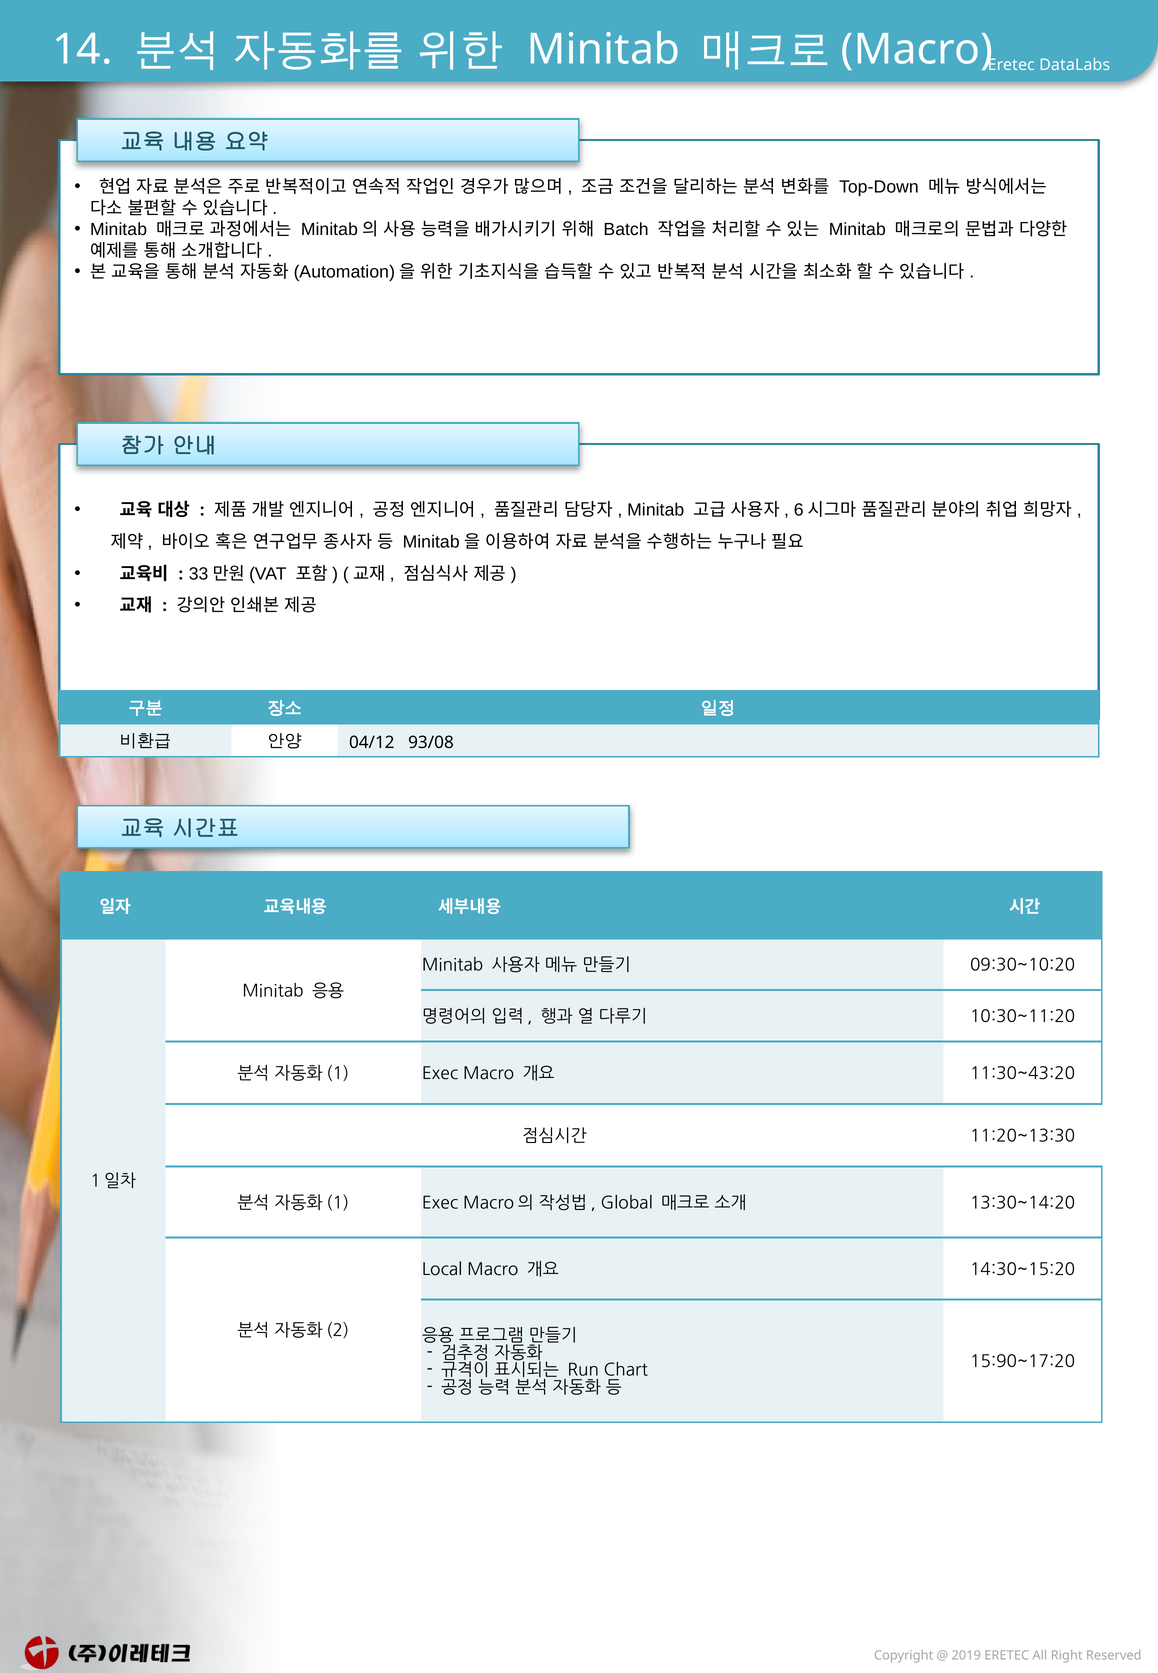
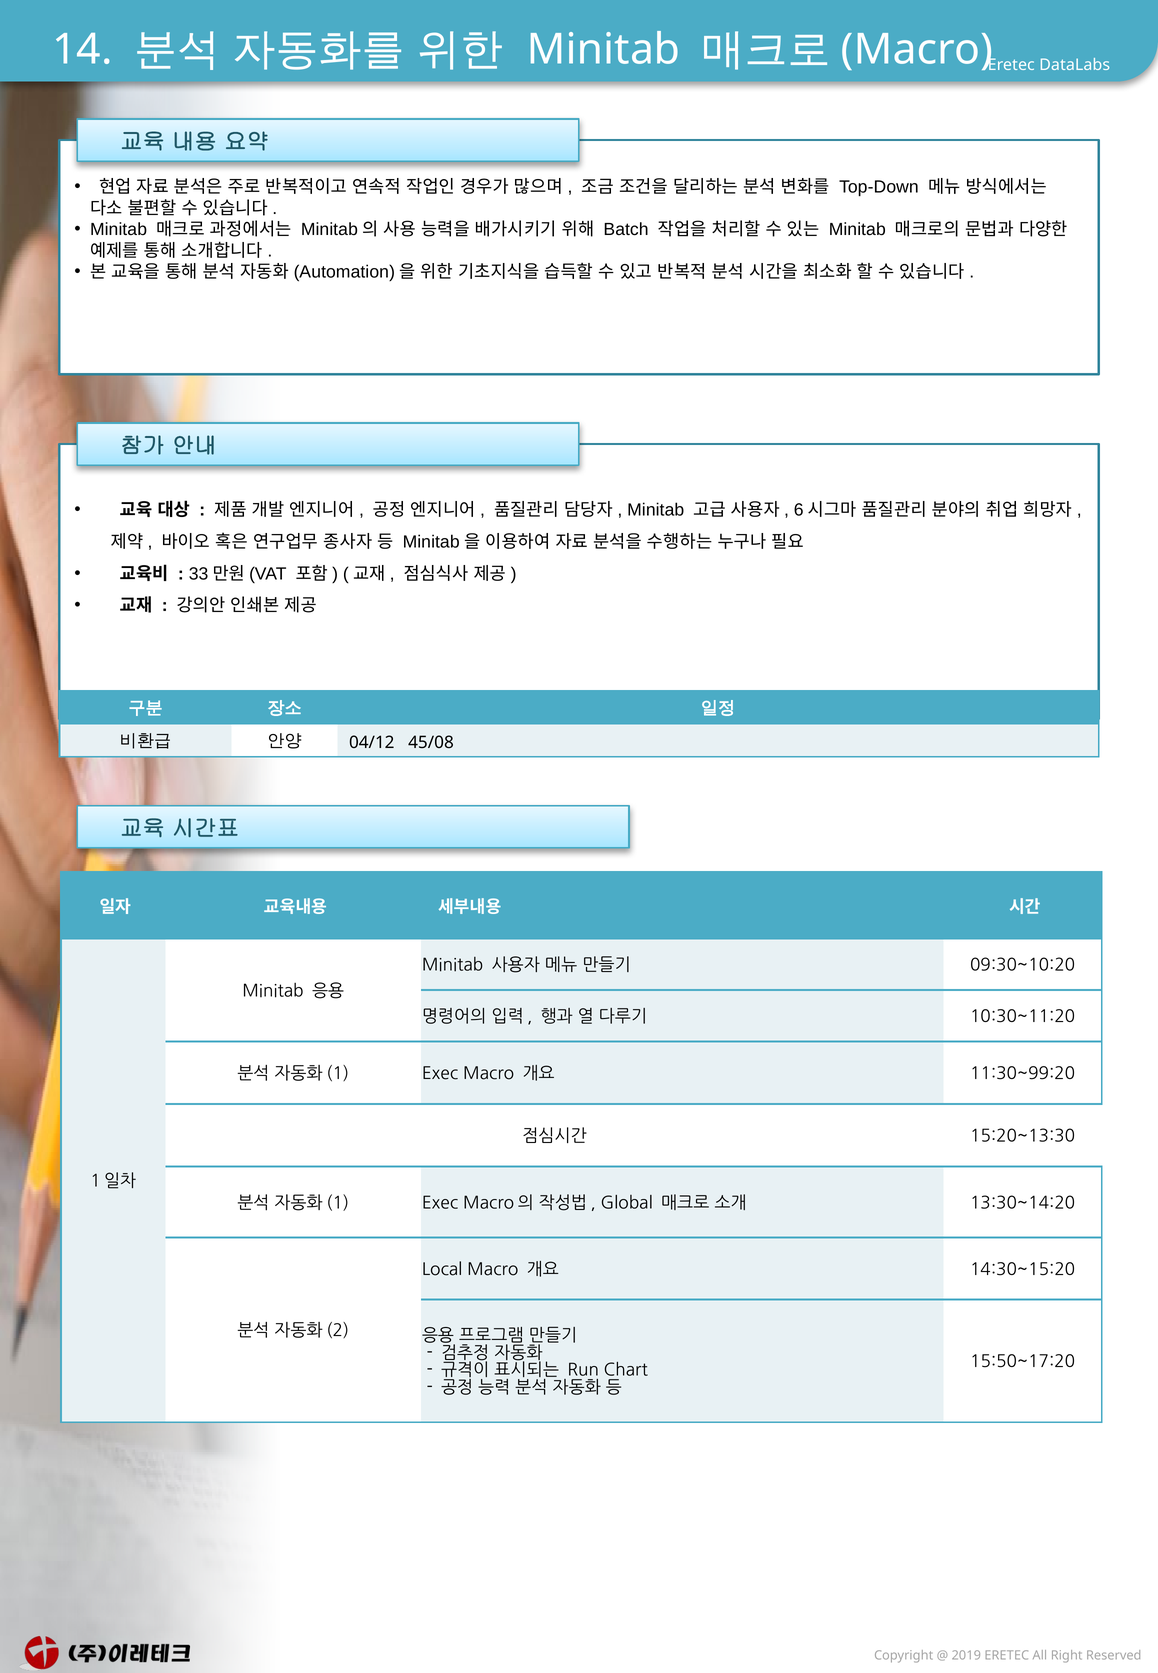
93/08: 93/08 -> 45/08
11:30~43:20: 11:30~43:20 -> 11:30~99:20
11:20~13:30: 11:20~13:30 -> 15:20~13:30
15:90~17:20: 15:90~17:20 -> 15:50~17:20
